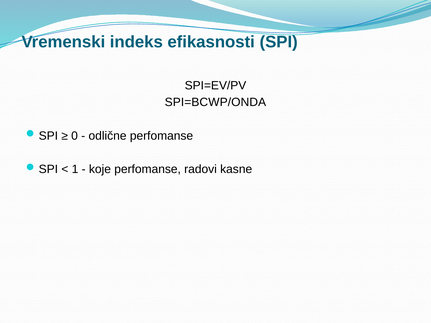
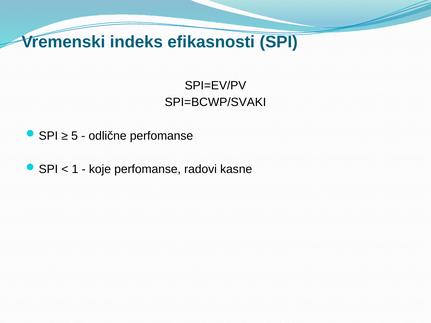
SPI=BCWP/ONDA: SPI=BCWP/ONDA -> SPI=BCWP/SVAKI
0: 0 -> 5
